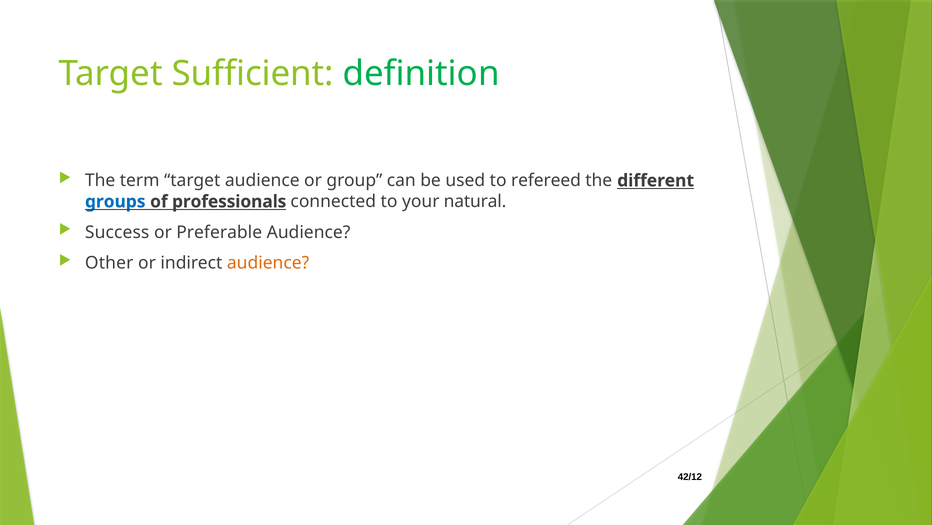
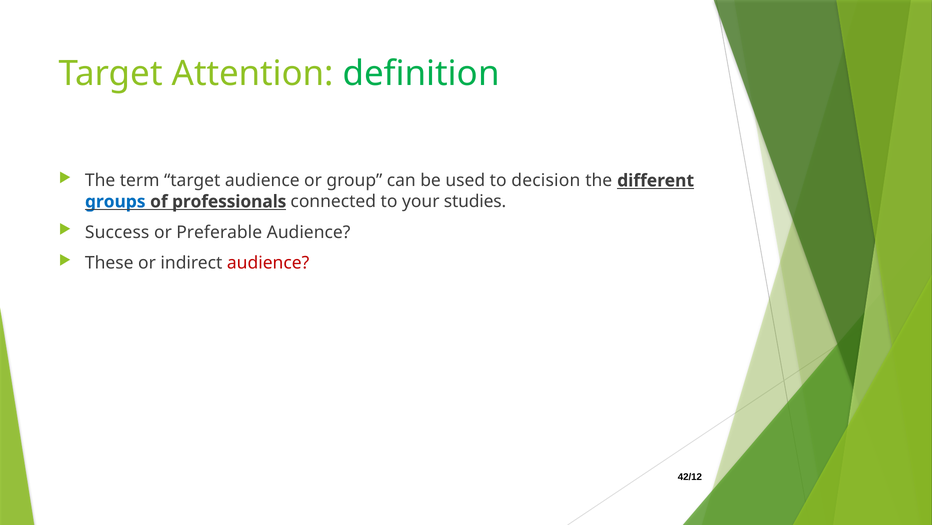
Sufficient: Sufficient -> Attention
refereed: refereed -> decision
natural: natural -> studies
Other: Other -> These
audience at (268, 263) colour: orange -> red
